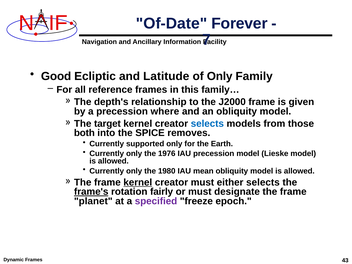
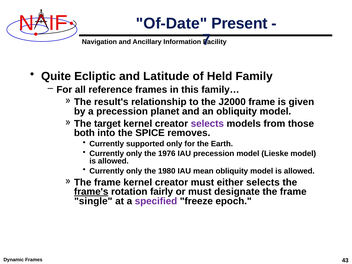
Forever: Forever -> Present
Good: Good -> Quite
of Only: Only -> Held
depth's: depth's -> result's
where: where -> planet
selects at (207, 124) colour: blue -> purple
kernel at (138, 182) underline: present -> none
planet: planet -> single
